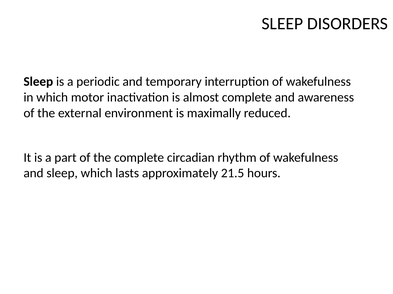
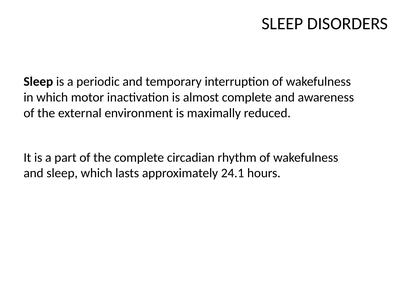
21.5: 21.5 -> 24.1
